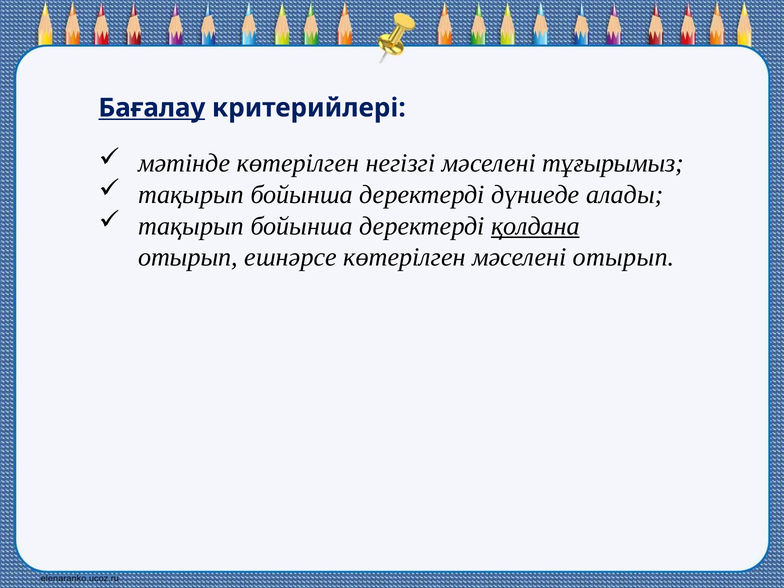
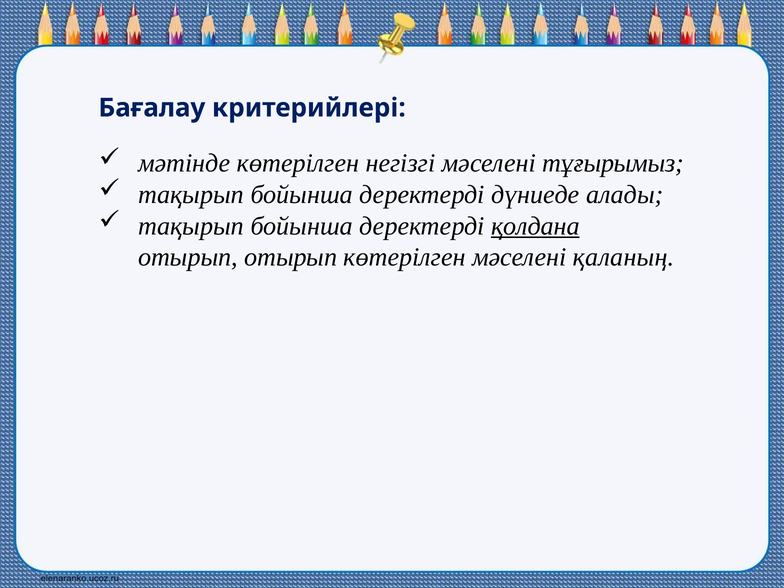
Бағалау underline: present -> none
отырып ешнәрсе: ешнәрсе -> отырып
мәселені отырып: отырып -> қаланың
